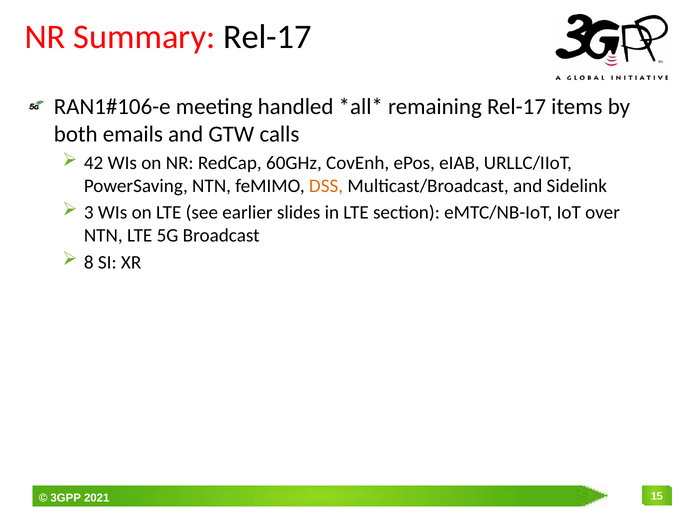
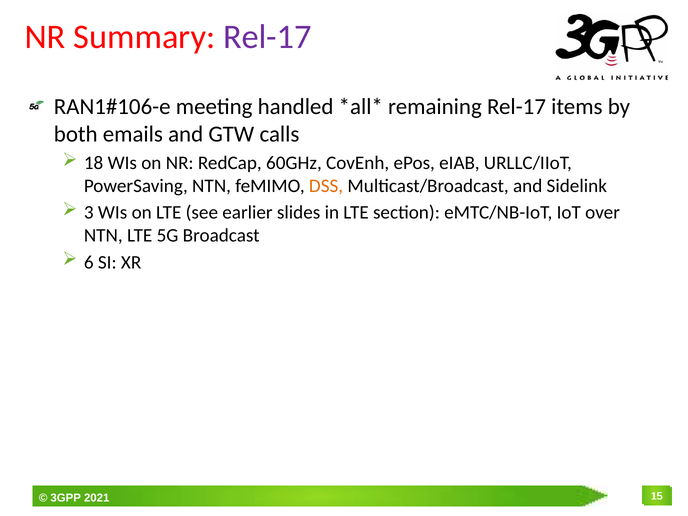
Rel-17 at (267, 37) colour: black -> purple
42: 42 -> 18
8: 8 -> 6
